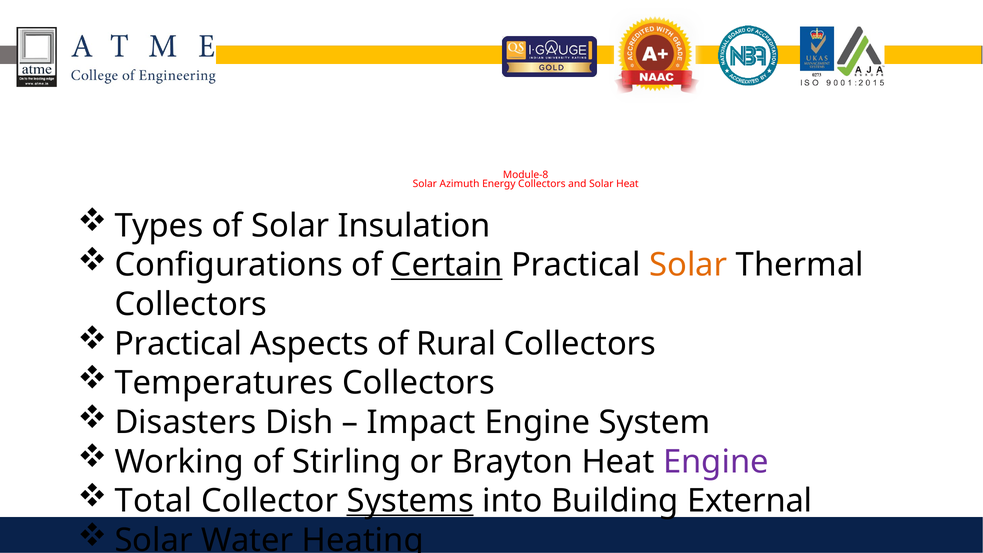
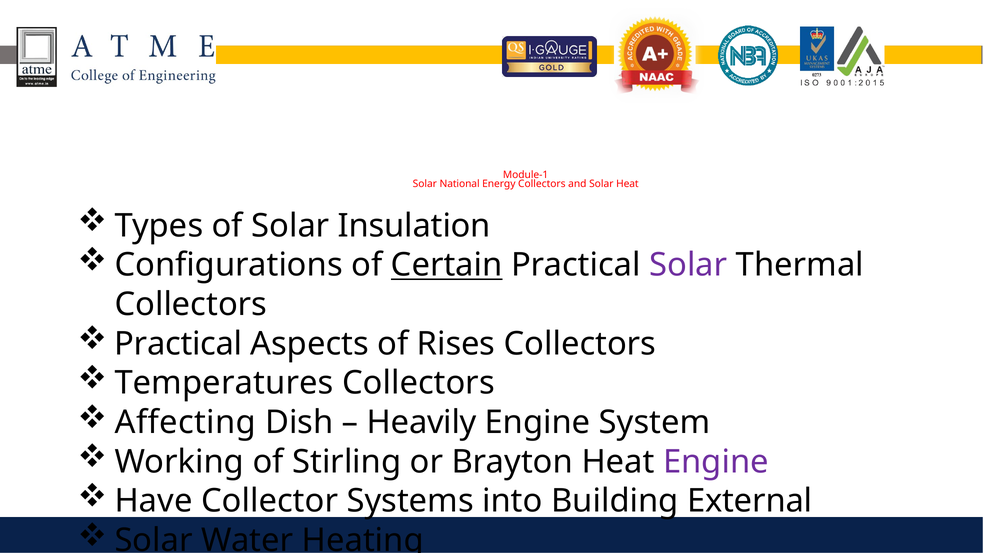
Module-8: Module-8 -> Module-1
Azimuth: Azimuth -> National
Solar at (688, 265) colour: orange -> purple
Rural: Rural -> Rises
Disasters: Disasters -> Affecting
Impact: Impact -> Heavily
Total: Total -> Have
Systems underline: present -> none
